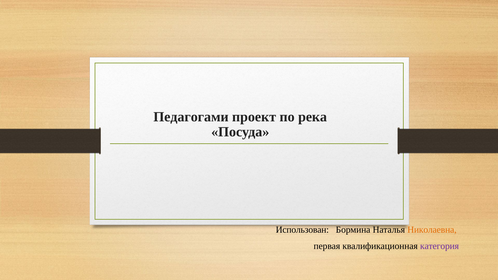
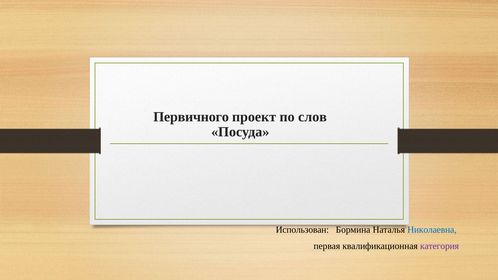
Педагогами: Педагогами -> Первичного
река: река -> слов
Николаевна colour: orange -> blue
